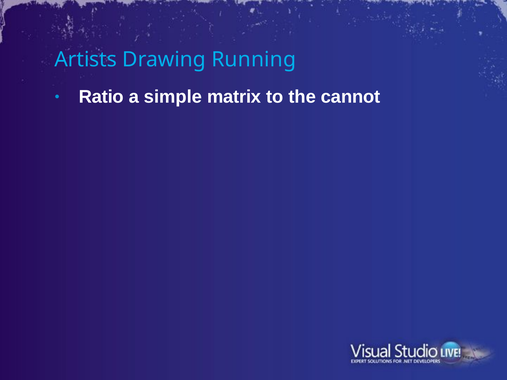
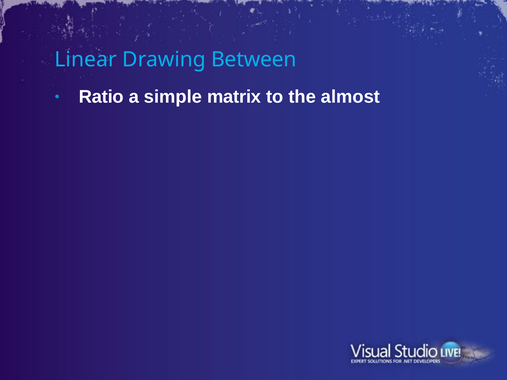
Artists: Artists -> Linear
Running: Running -> Between
cannot: cannot -> almost
